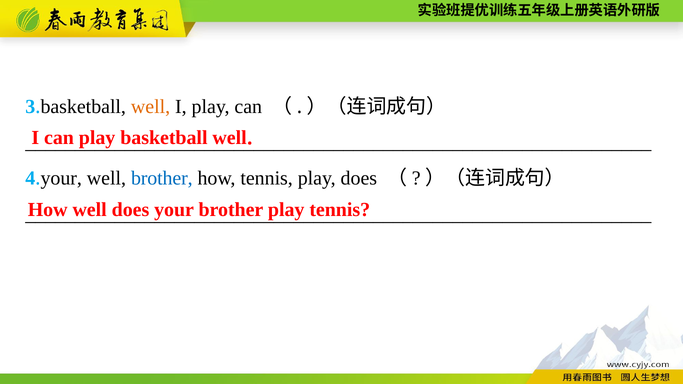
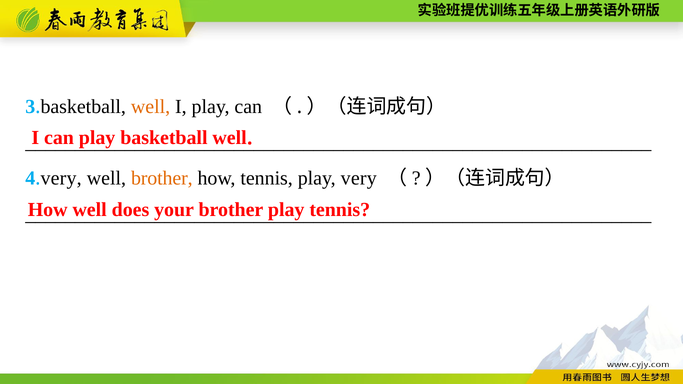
your at (61, 178): your -> very
brother at (162, 178) colour: blue -> orange
play does: does -> very
